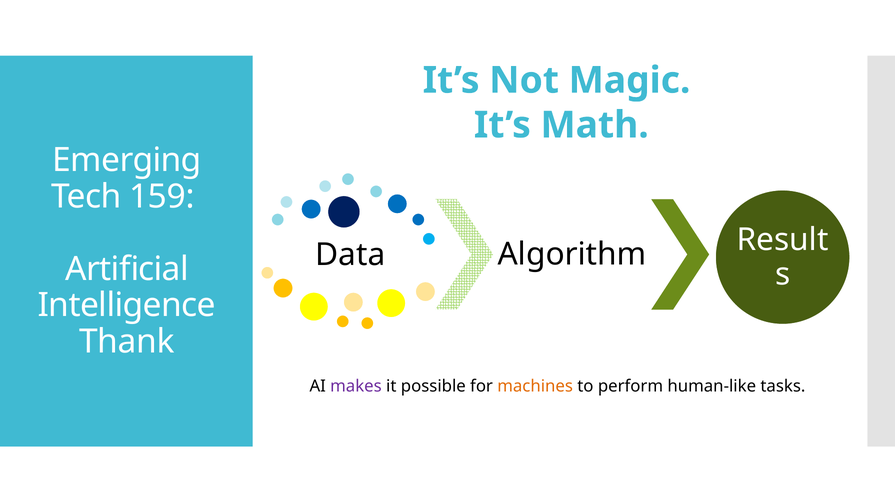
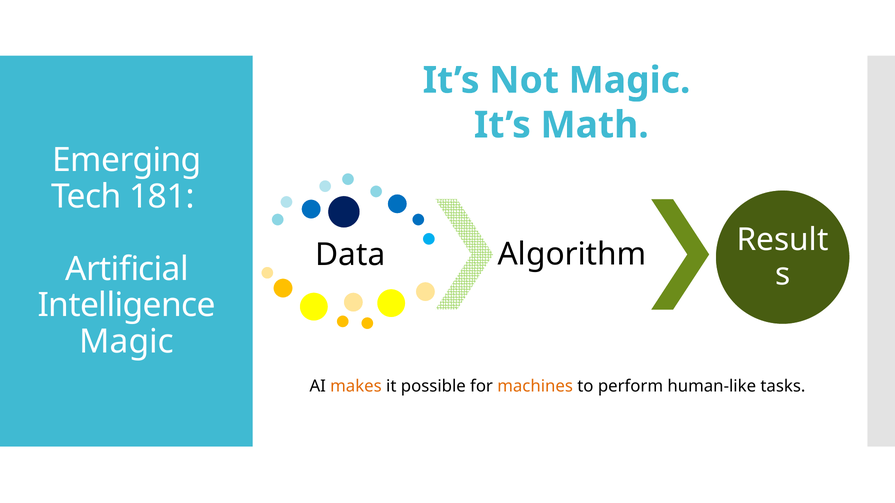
159: 159 -> 181
Thank at (127, 342): Thank -> Magic
makes colour: purple -> orange
